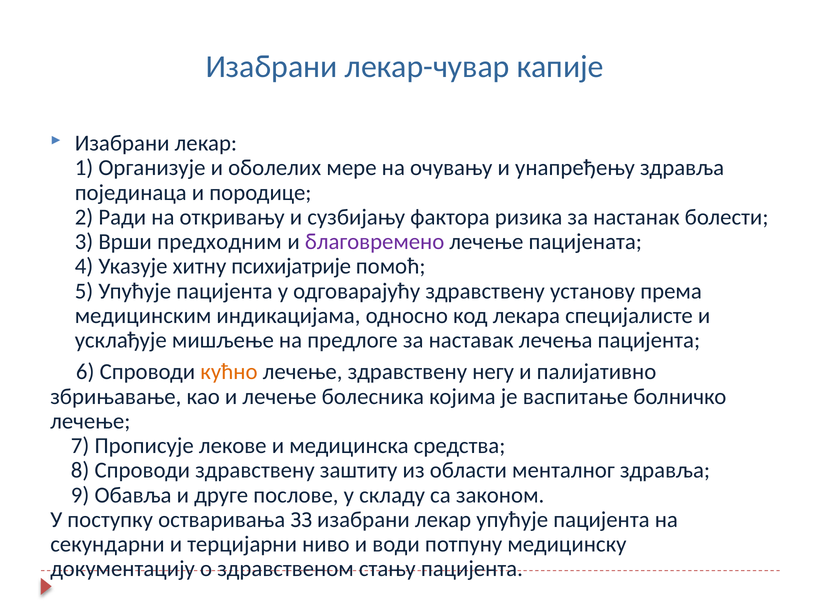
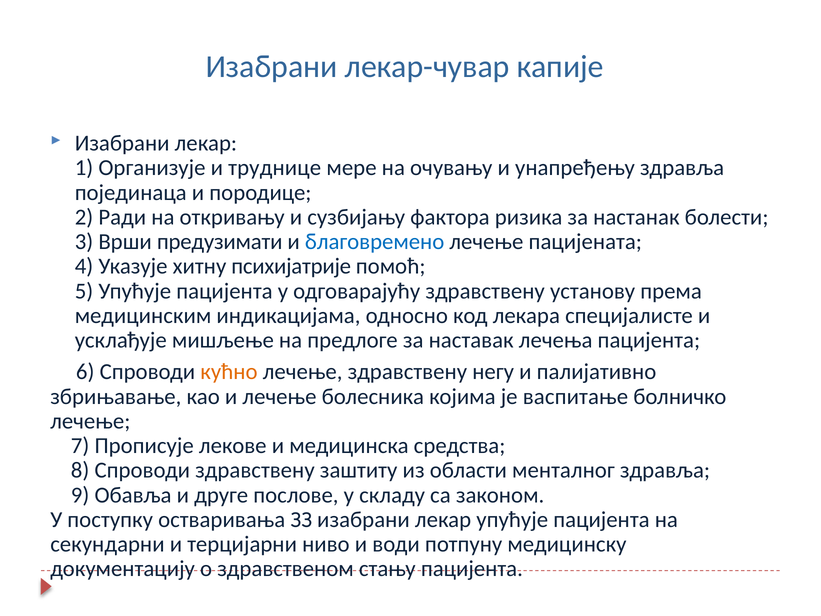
оболелих: оболелих -> труднице
предходним: предходним -> предузимати
благовремено colour: purple -> blue
